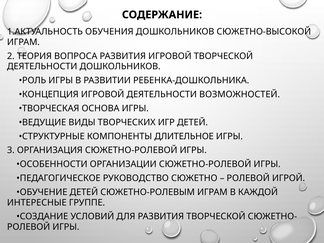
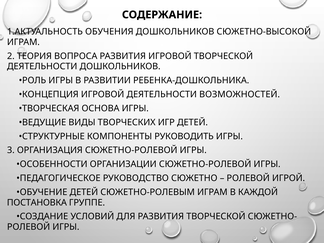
ДЛИТЕЛЬНОЕ: ДЛИТЕЛЬНОЕ -> РУКОВОДИТЬ
ИНТЕРЕСНЫЕ: ИНТЕРЕСНЫЕ -> ПОСТАНОВКА
